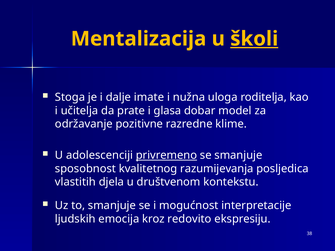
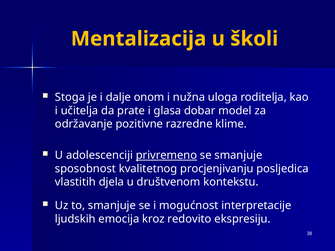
školi underline: present -> none
imate: imate -> onom
razumijevanja: razumijevanja -> procjenjivanju
